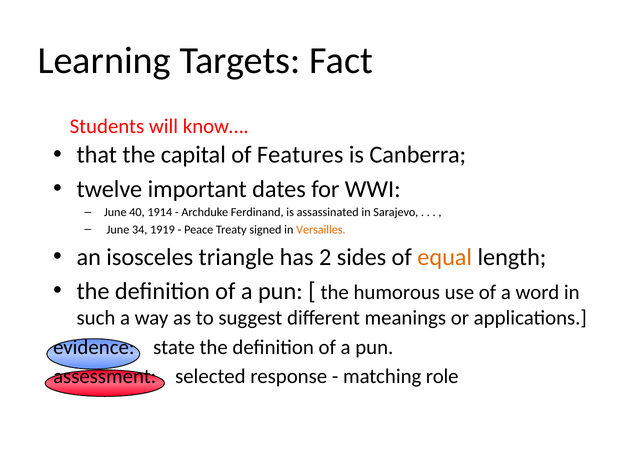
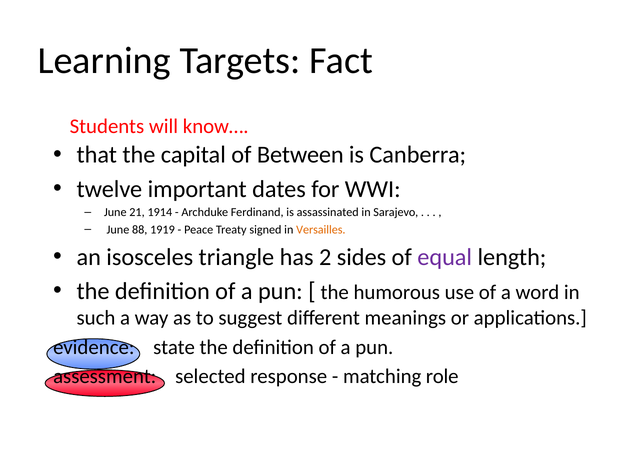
Features: Features -> Between
40: 40 -> 21
34: 34 -> 88
equal colour: orange -> purple
